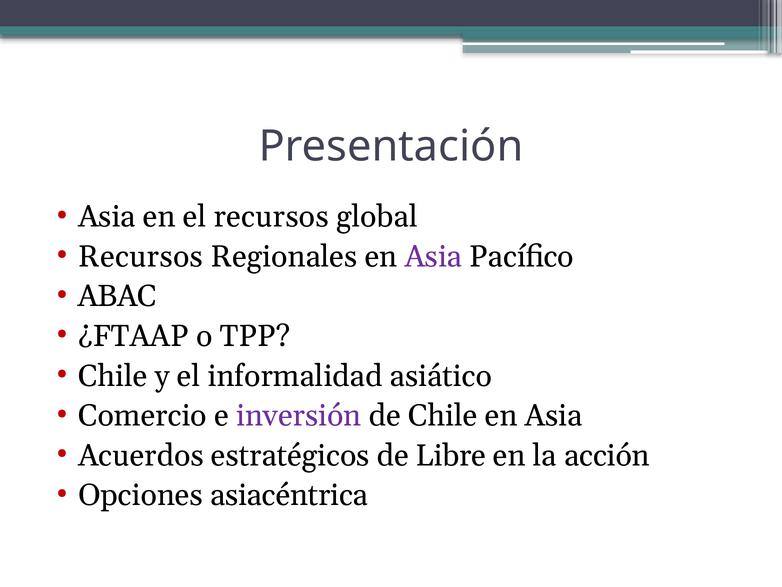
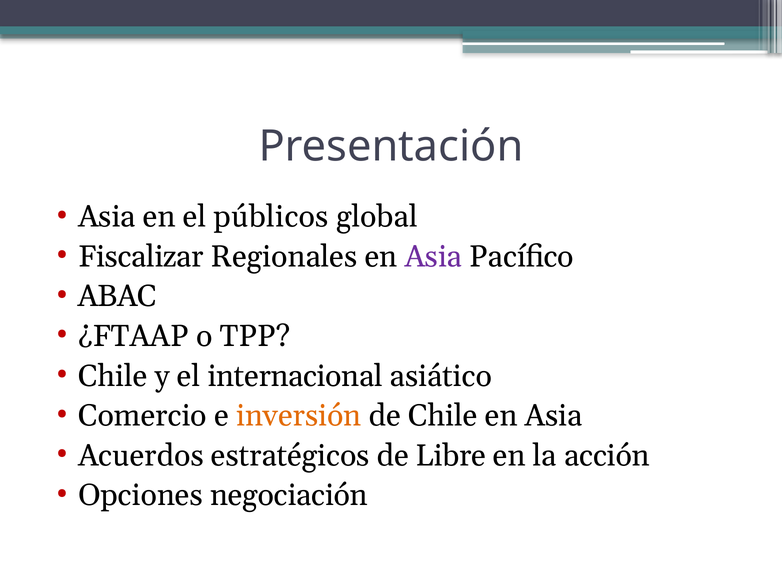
el recursos: recursos -> públicos
Recursos at (141, 256): Recursos -> Fiscalizar
informalidad: informalidad -> internacional
inversión colour: purple -> orange
asiacéntrica: asiacéntrica -> negociación
